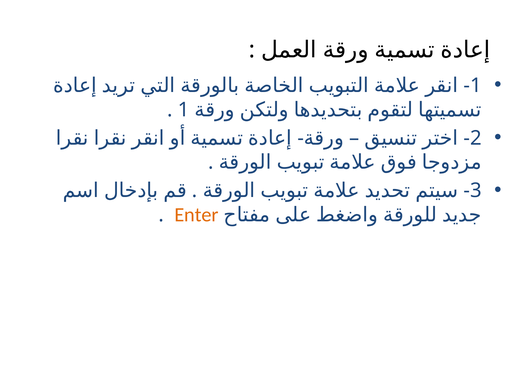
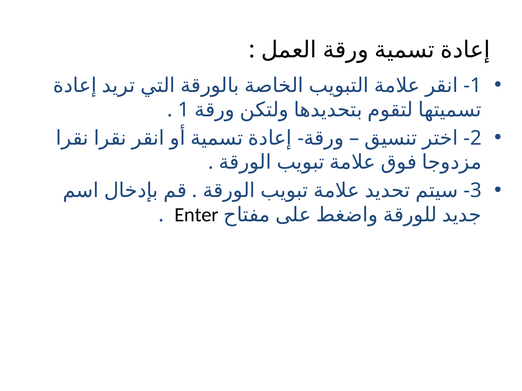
Enter colour: orange -> black
